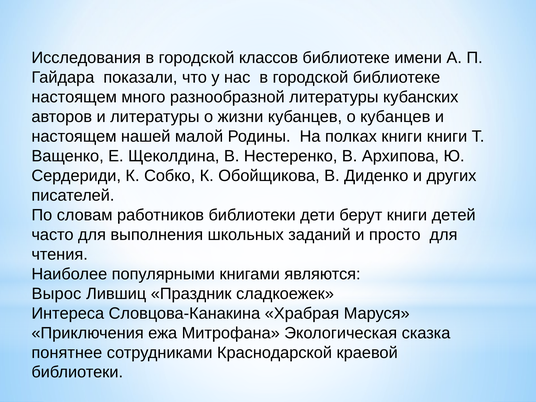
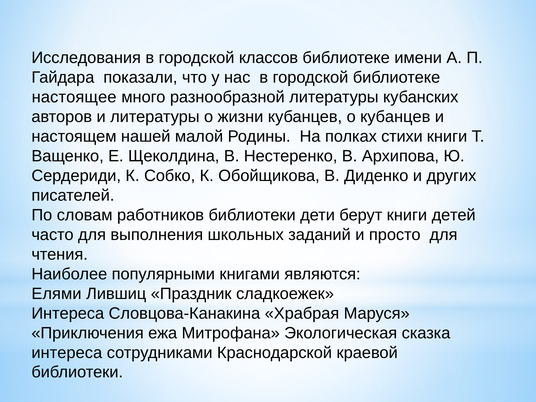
настоящем at (74, 97): настоящем -> настоящее
полках книги: книги -> стихи
Вырос: Вырос -> Елями
понятнее at (67, 353): понятнее -> интереса
